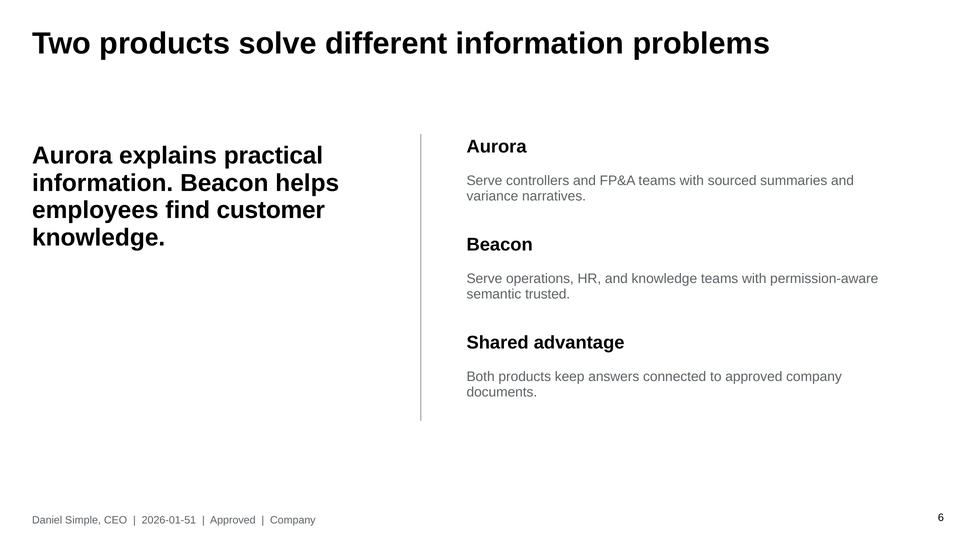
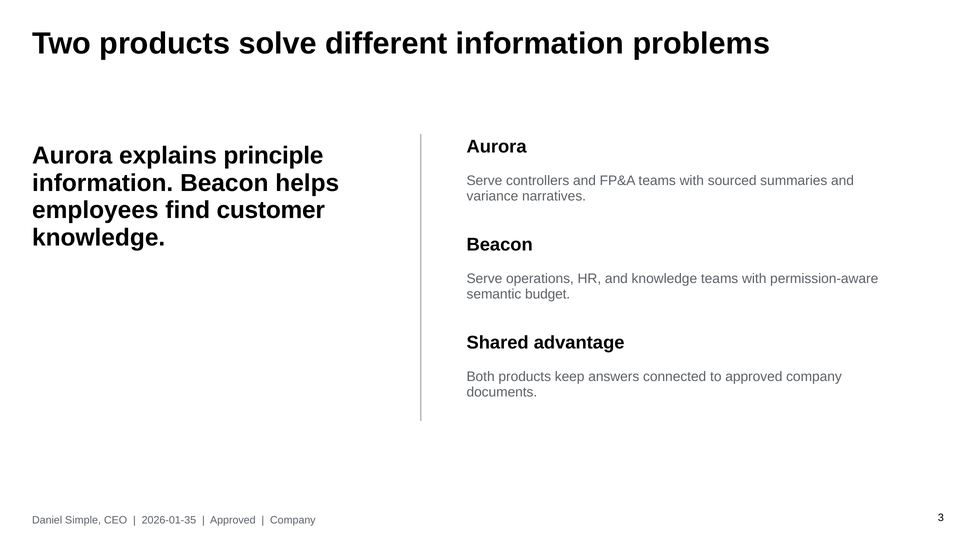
practical: practical -> principle
trusted: trusted -> budget
2026-01-51: 2026-01-51 -> 2026-01-35
6: 6 -> 3
